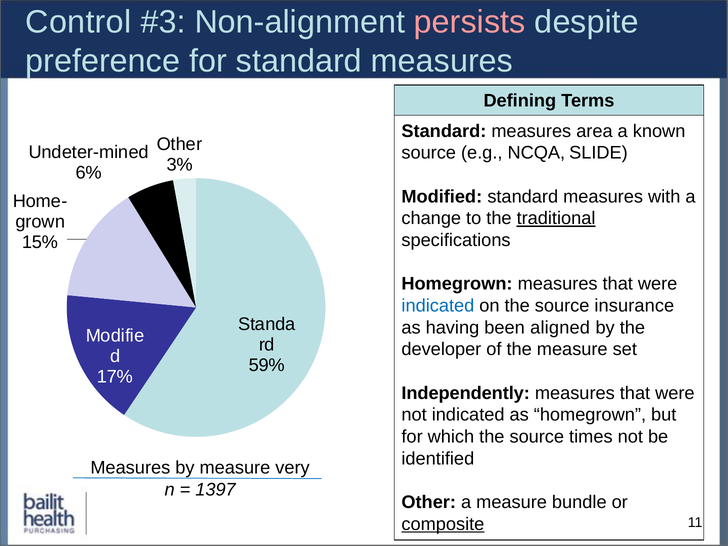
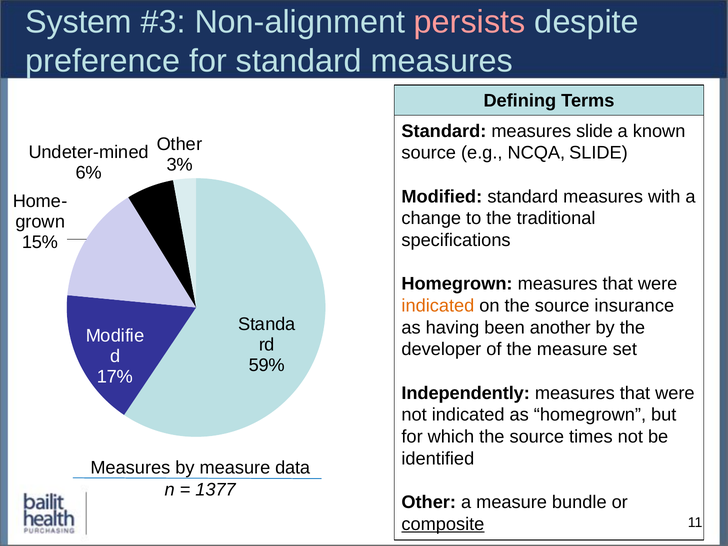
Control: Control -> System
measures area: area -> slide
traditional underline: present -> none
indicated at (438, 306) colour: blue -> orange
aligned: aligned -> another
very: very -> data
1397: 1397 -> 1377
